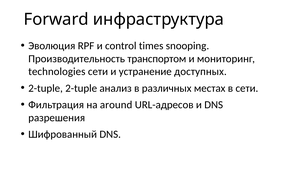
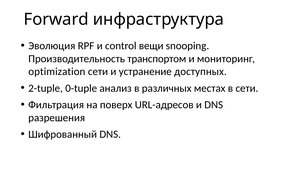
times: times -> вещи
technologies: technologies -> optimization
2-tuple 2-tuple: 2-tuple -> 0-tuple
around: around -> поверх
